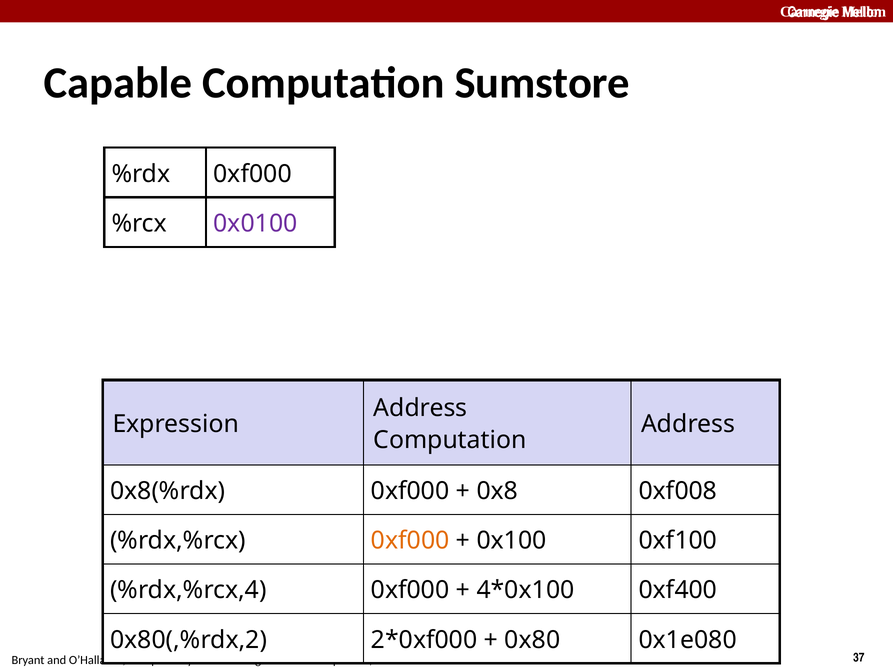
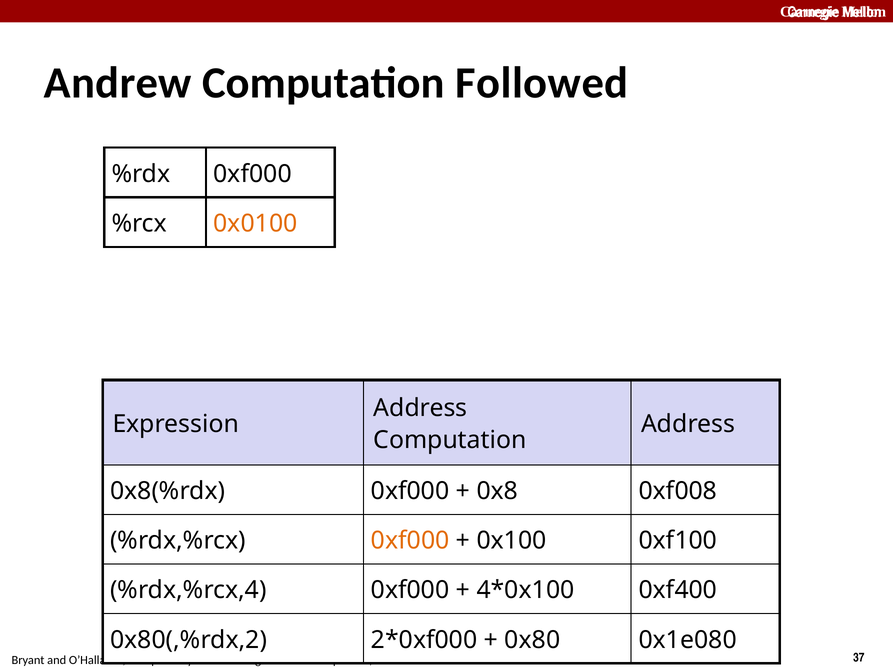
Capable: Capable -> Andrew
Sumstore: Sumstore -> Followed
0x0100 colour: purple -> orange
